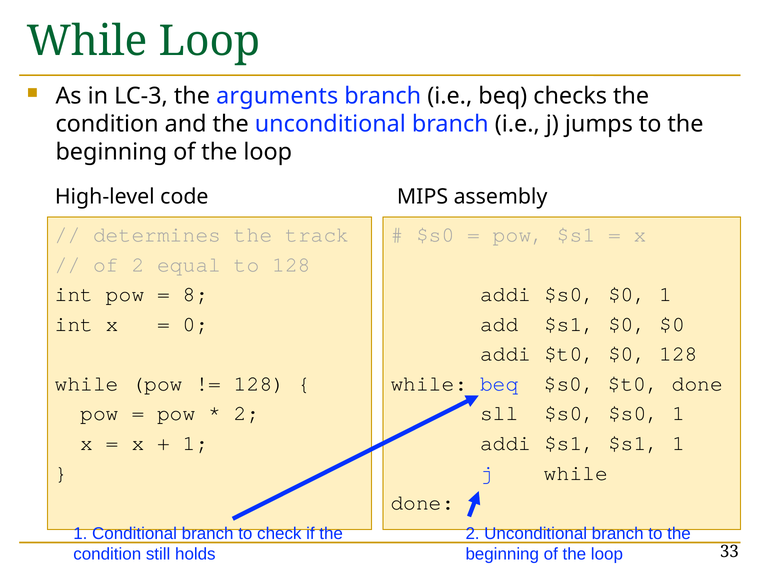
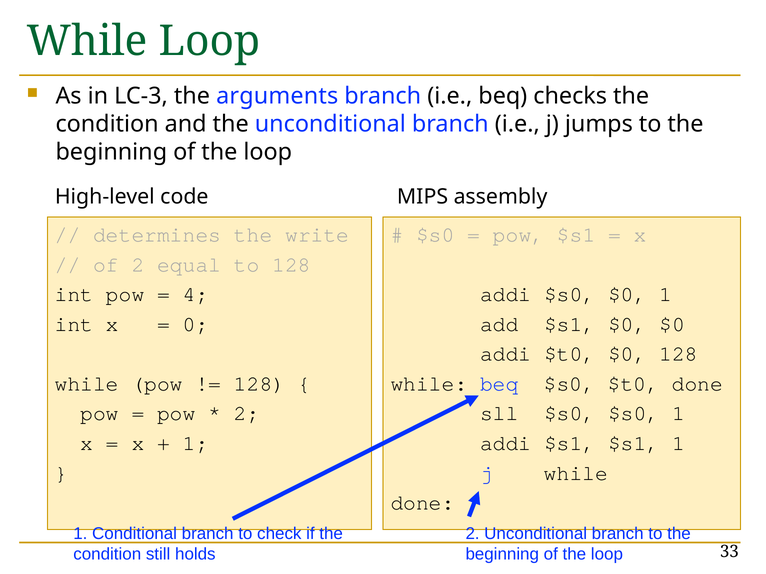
track: track -> write
8: 8 -> 4
